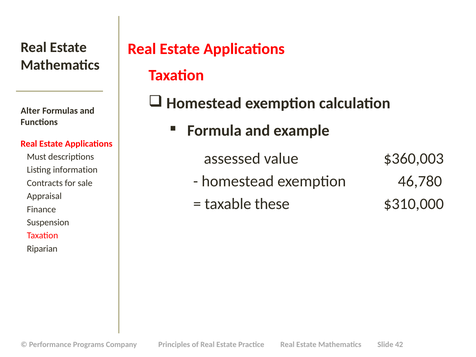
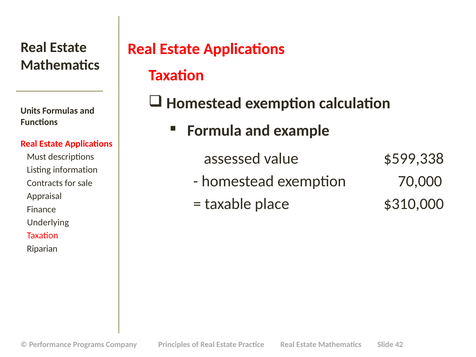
Alter: Alter -> Units
$360,003: $360,003 -> $599,338
46,780: 46,780 -> 70,000
these: these -> place
Suspension: Suspension -> Underlying
